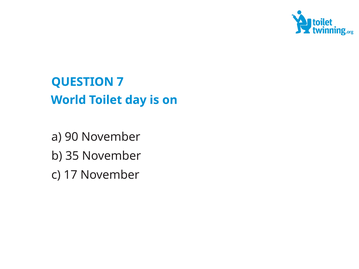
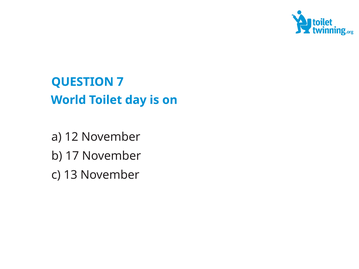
90: 90 -> 12
35: 35 -> 17
17: 17 -> 13
